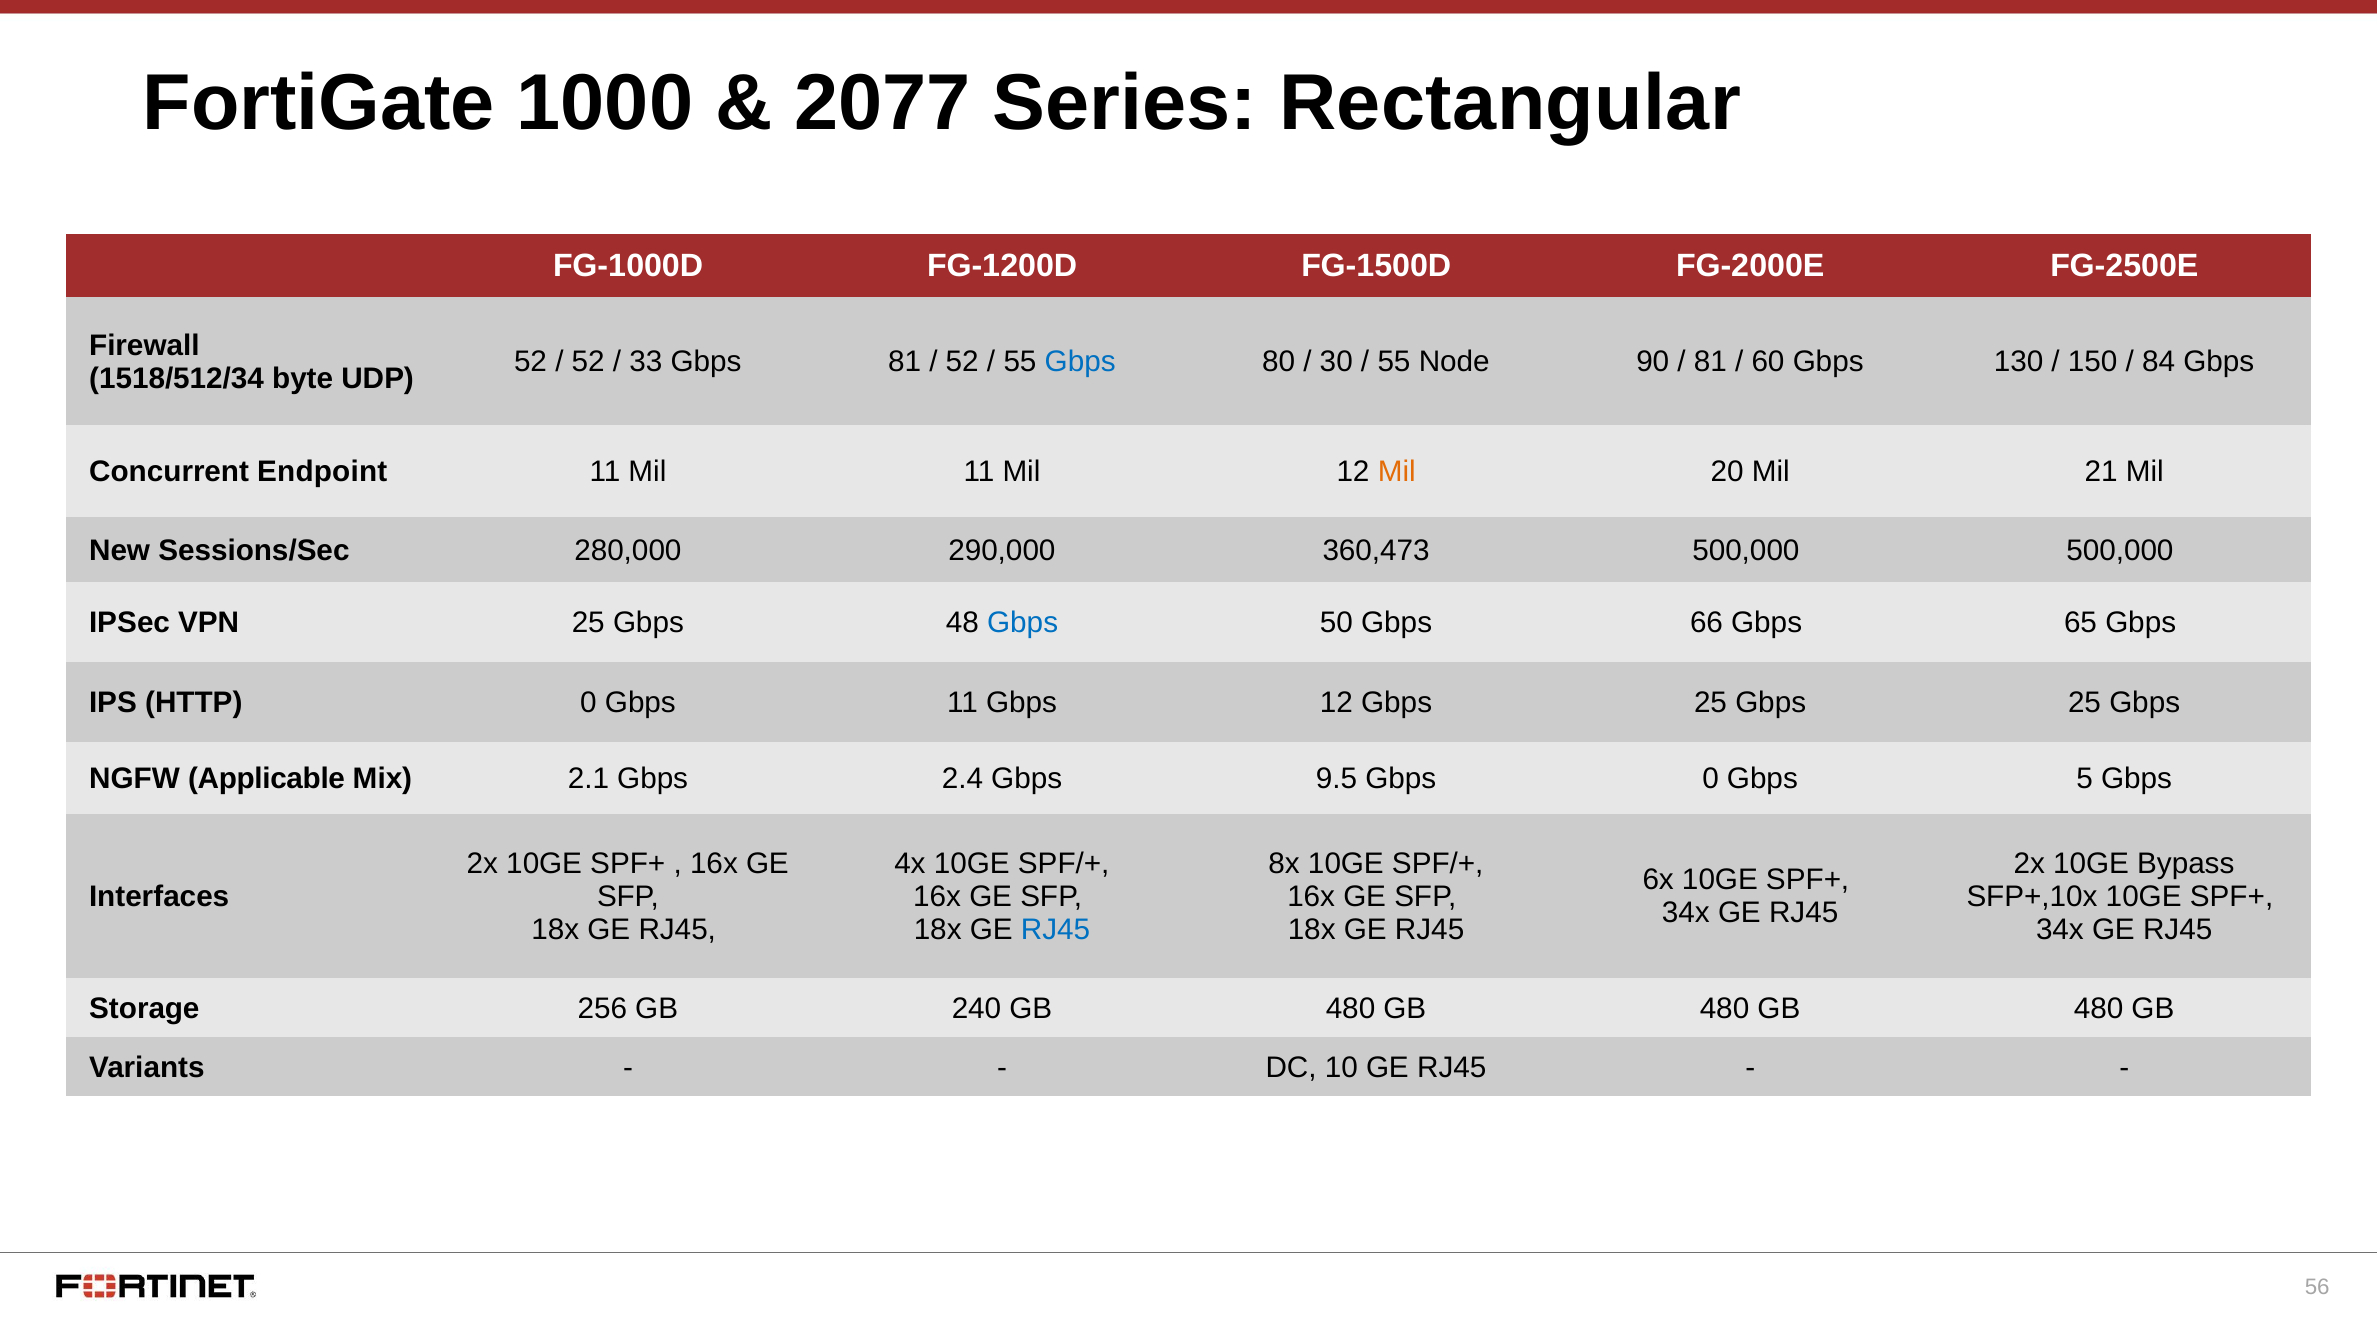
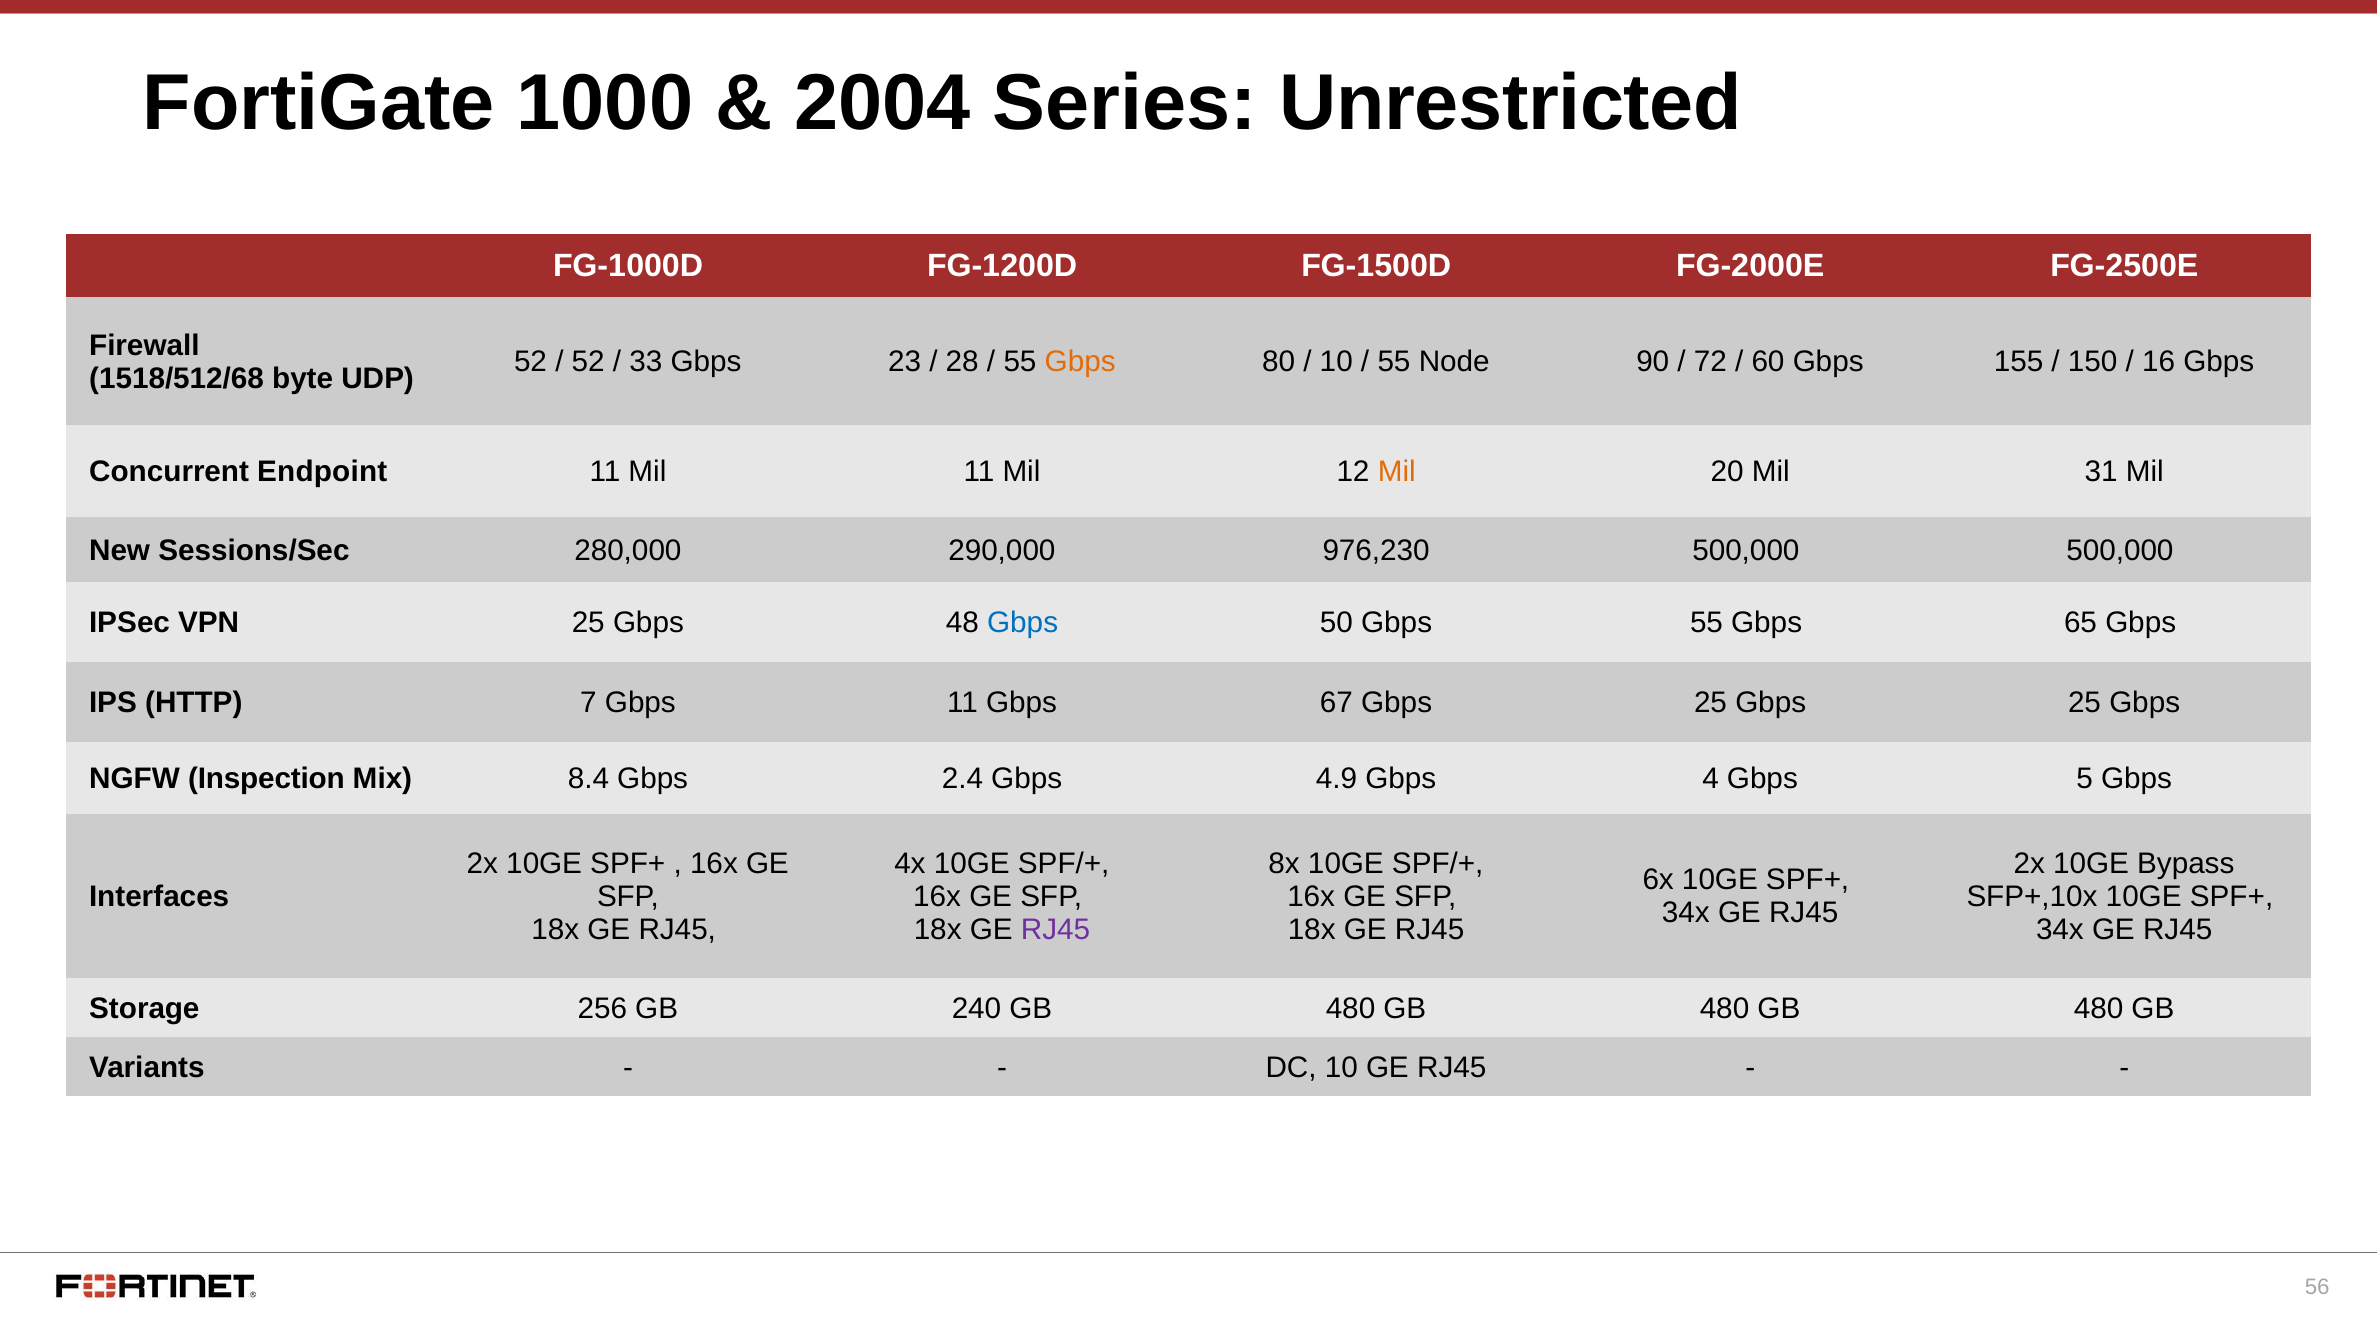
2077: 2077 -> 2004
Rectangular: Rectangular -> Unrestricted
Gbps 81: 81 -> 23
52 at (962, 362): 52 -> 28
Gbps at (1080, 362) colour: blue -> orange
30 at (1336, 362): 30 -> 10
81 at (1710, 362): 81 -> 72
130: 130 -> 155
84: 84 -> 16
1518/512/34: 1518/512/34 -> 1518/512/68
21: 21 -> 31
360,473: 360,473 -> 976,230
Gbps 66: 66 -> 55
HTTP 0: 0 -> 7
Gbps 12: 12 -> 67
Applicable: Applicable -> Inspection
2.1: 2.1 -> 8.4
9.5: 9.5 -> 4.9
Gbps 0: 0 -> 4
RJ45 at (1056, 930) colour: blue -> purple
